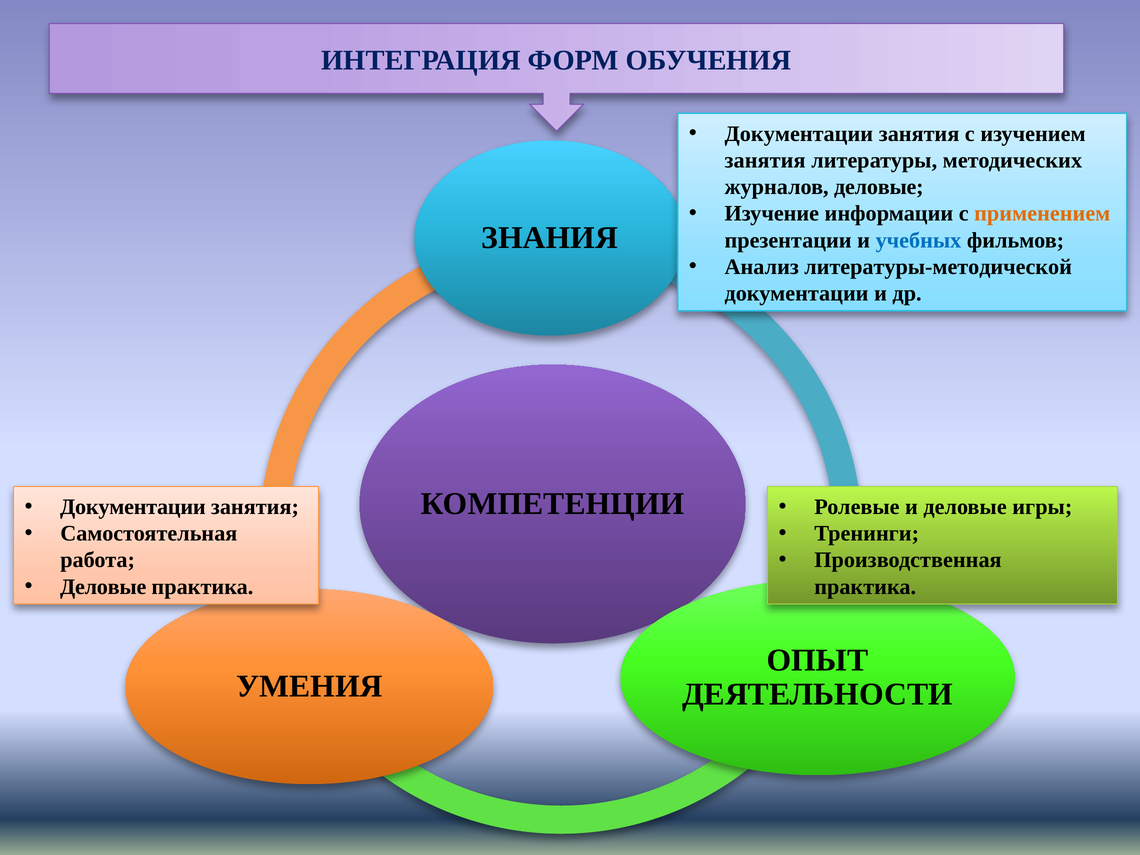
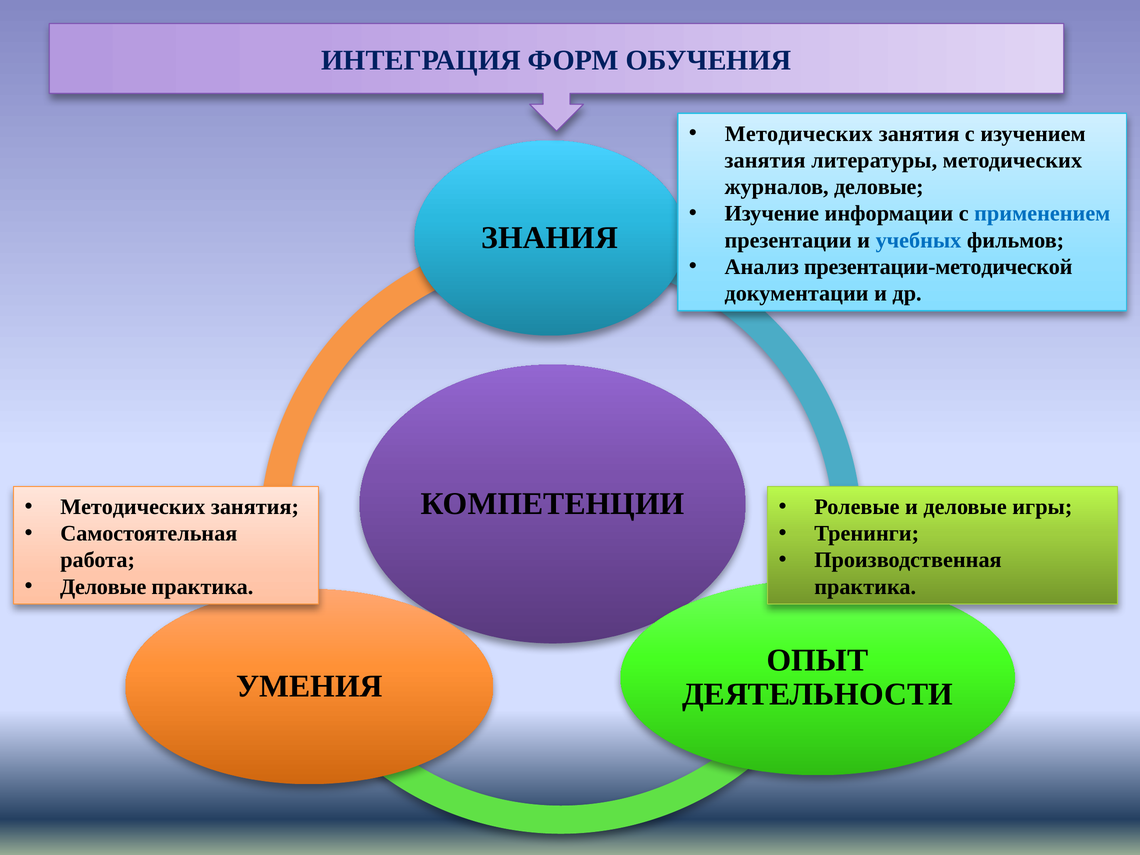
Документации at (799, 134): Документации -> Методических
применением colour: orange -> blue
литературы-методической: литературы-методической -> презентации-методической
Документации at (133, 507): Документации -> Методических
